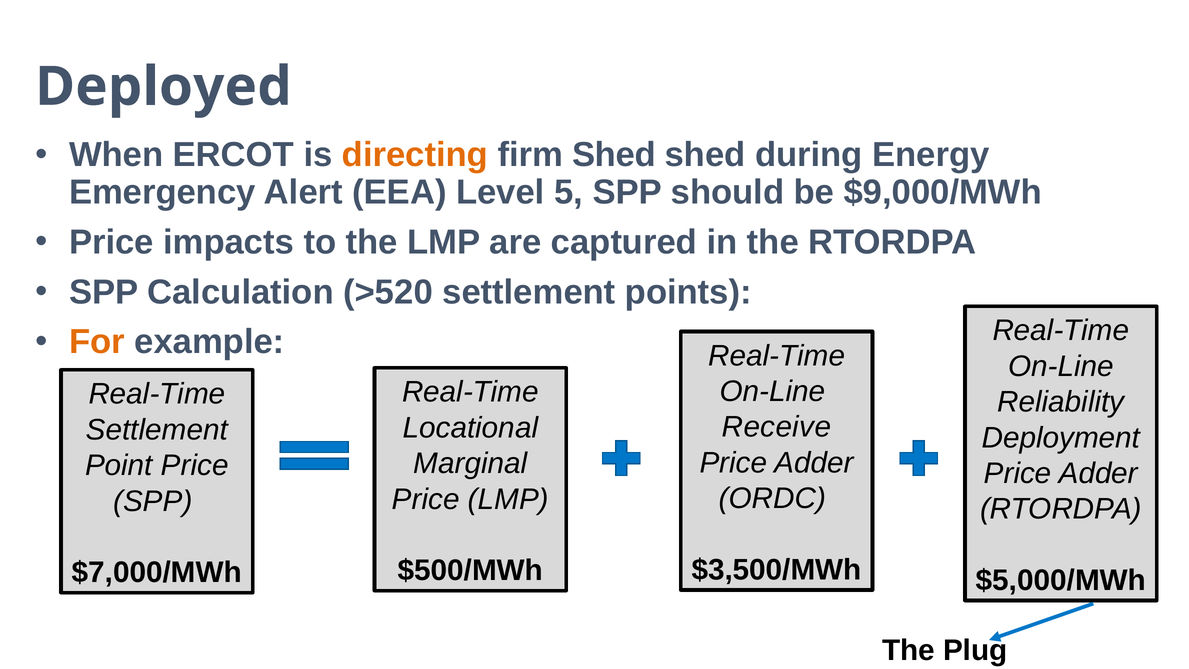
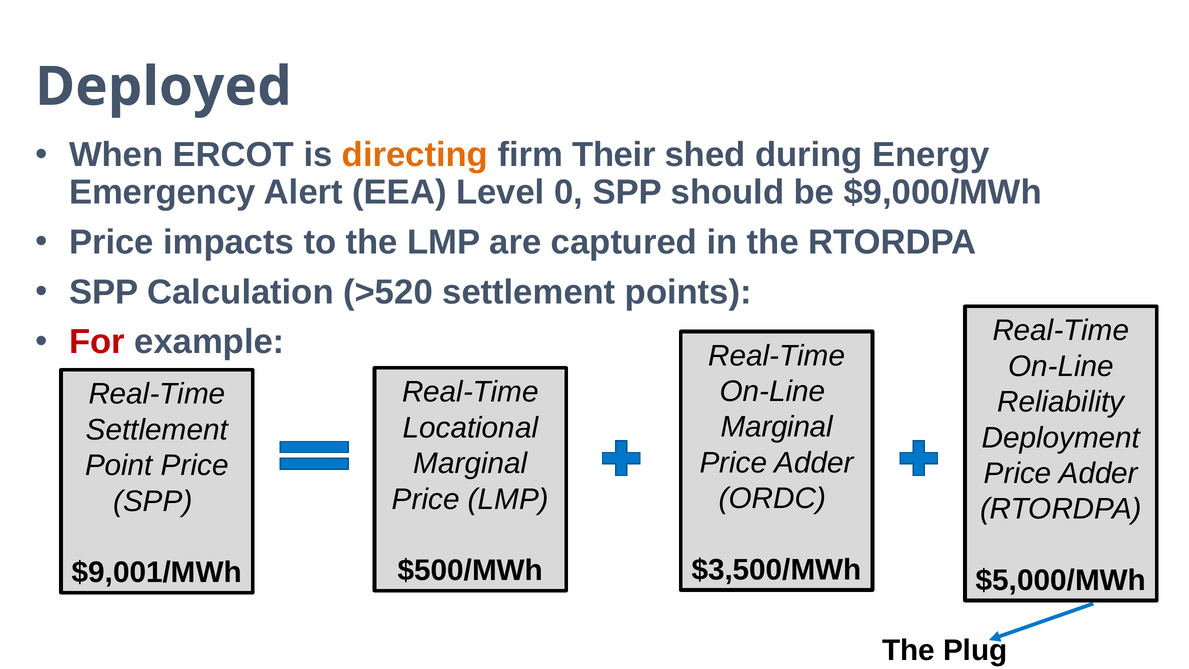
firm Shed: Shed -> Their
5: 5 -> 0
For colour: orange -> red
Receive at (776, 427): Receive -> Marginal
$7,000/MWh: $7,000/MWh -> $9,001/MWh
